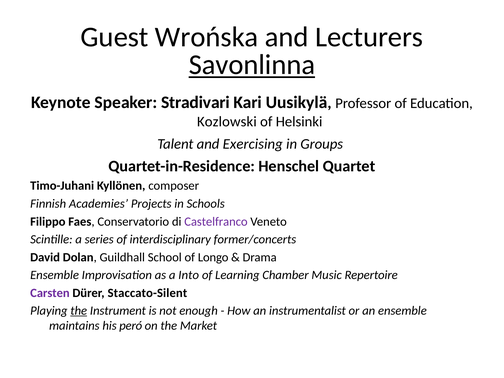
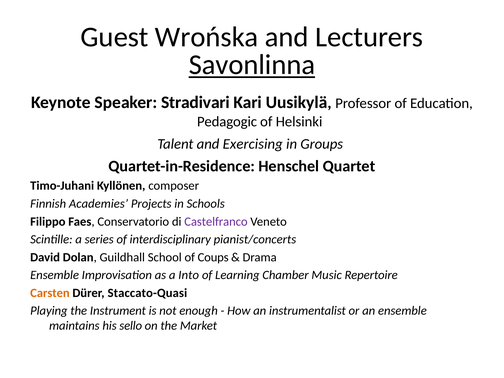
Kozlowski: Kozlowski -> Pedagogic
former/concerts: former/concerts -> pianist/concerts
Longo: Longo -> Coups
Carsten colour: purple -> orange
Staccato-Silent: Staccato-Silent -> Staccato-Quasi
the at (79, 311) underline: present -> none
peró: peró -> sello
